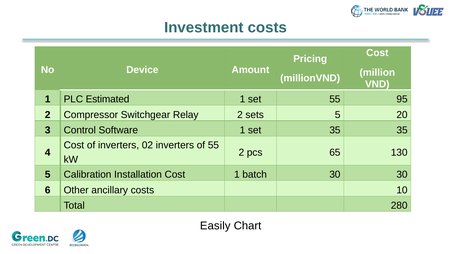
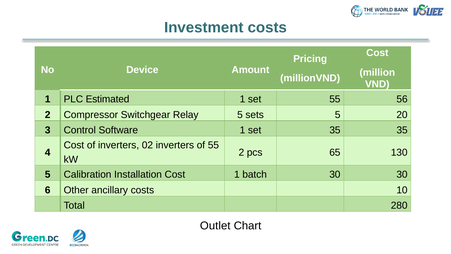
95: 95 -> 56
Relay 2: 2 -> 5
Easily: Easily -> Outlet
